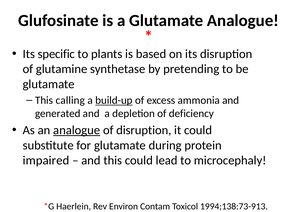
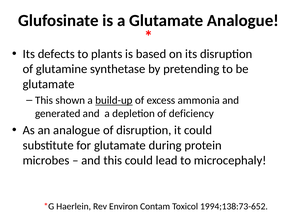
specific: specific -> defects
calling: calling -> shown
analogue at (77, 130) underline: present -> none
impaired: impaired -> microbes
1994;138:73-913: 1994;138:73-913 -> 1994;138:73-652
